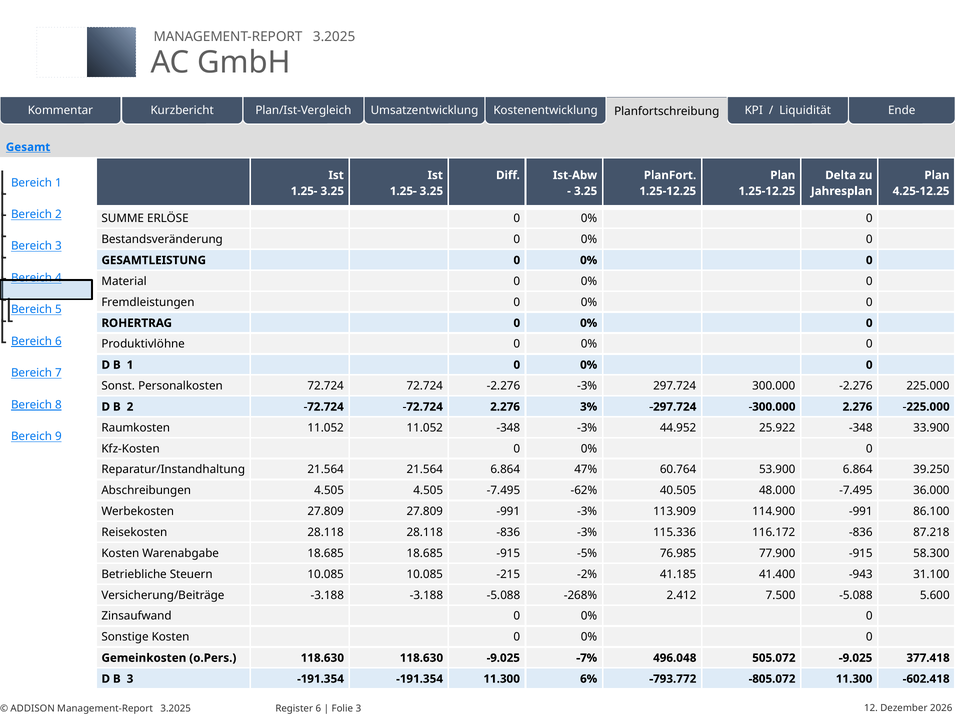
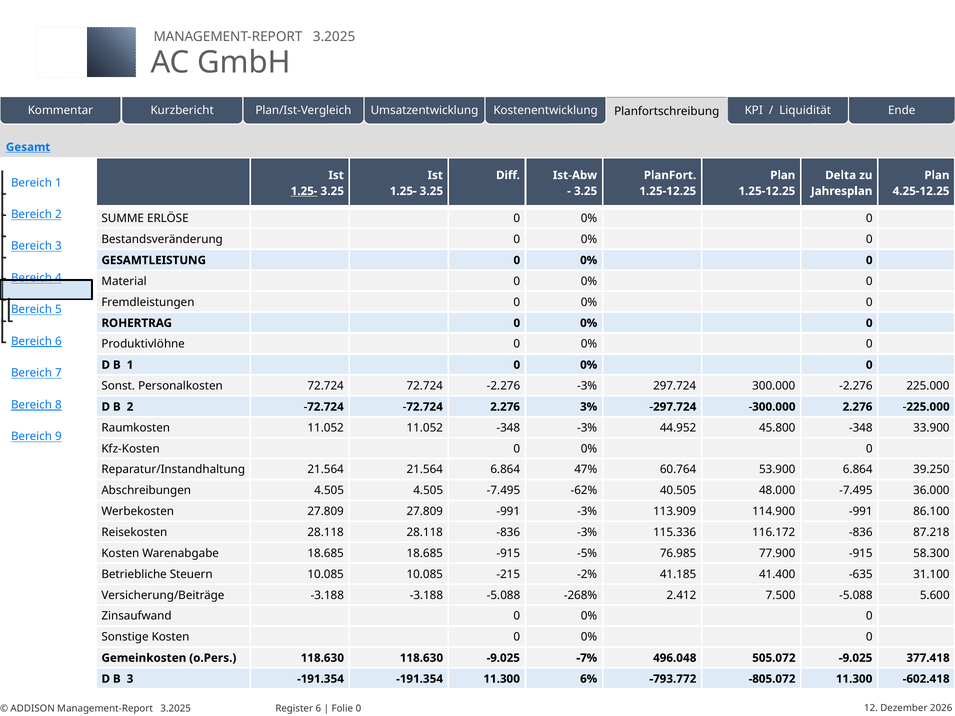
1.25- at (304, 191) underline: none -> present
25.922: 25.922 -> 45.800
-943: -943 -> -635
Folie 3: 3 -> 0
